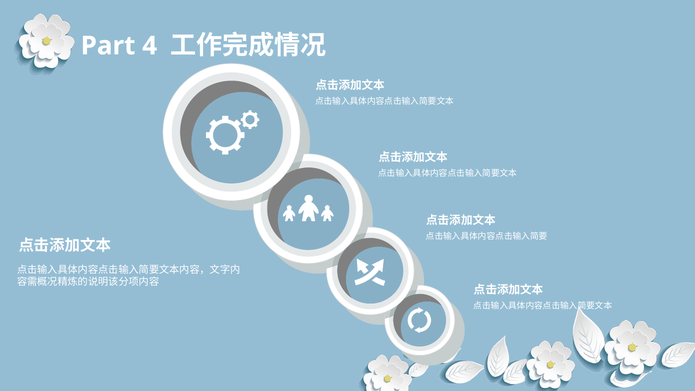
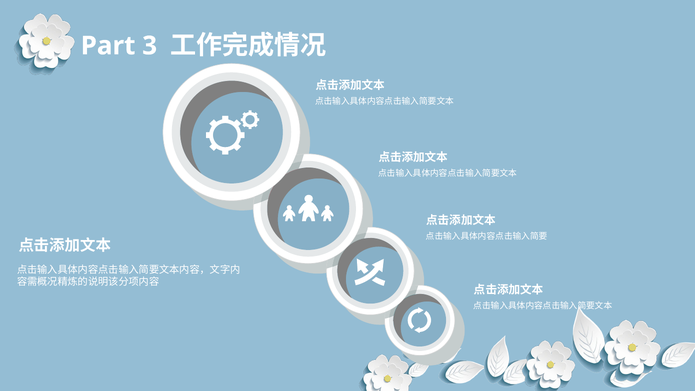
4: 4 -> 3
